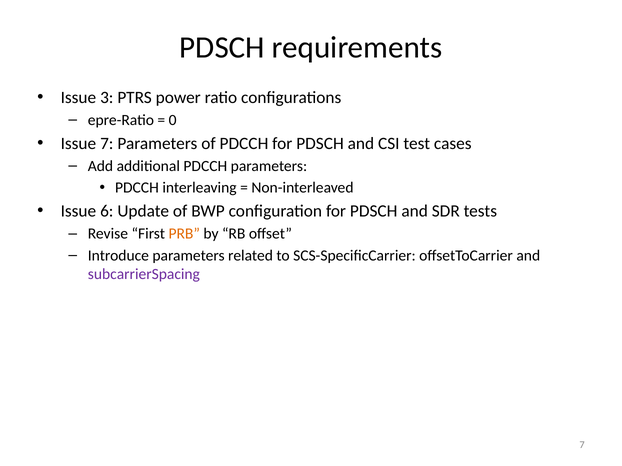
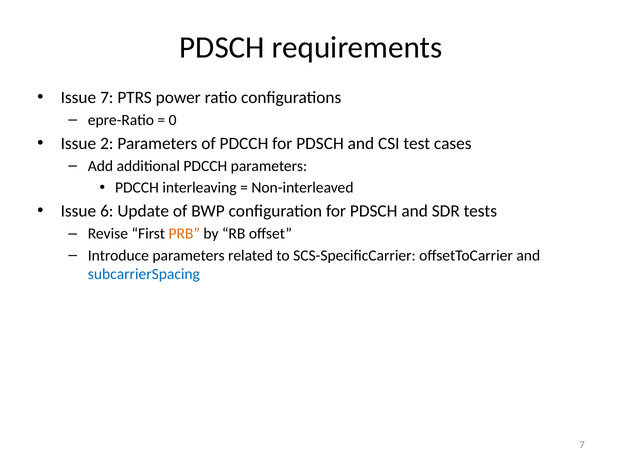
Issue 3: 3 -> 7
Issue 7: 7 -> 2
subcarrierSpacing colour: purple -> blue
